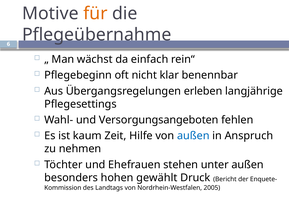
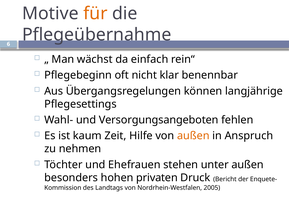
erleben: erleben -> können
außen at (193, 136) colour: blue -> orange
gewählt: gewählt -> privaten
